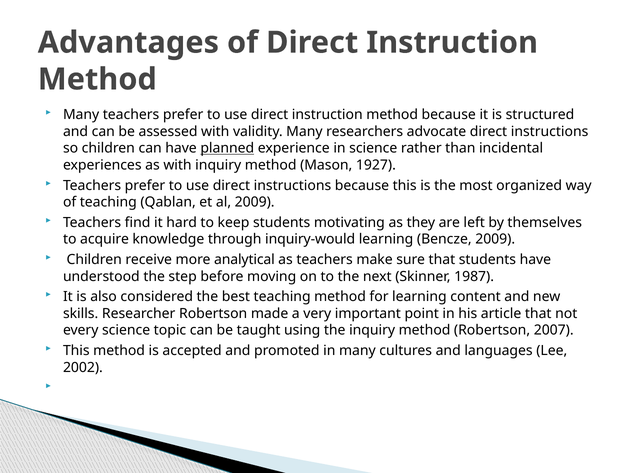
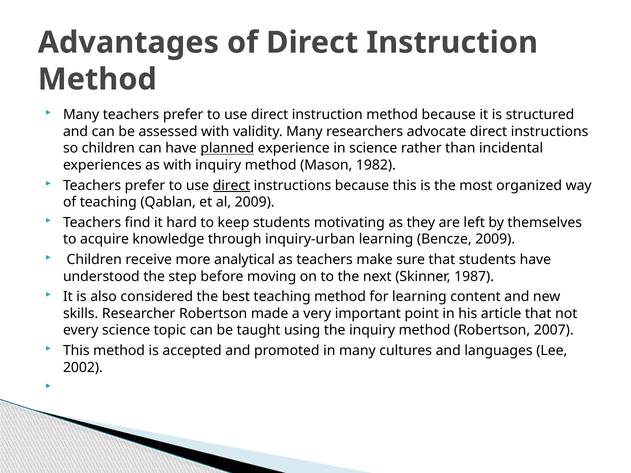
1927: 1927 -> 1982
direct at (231, 185) underline: none -> present
inquiry-would: inquiry-would -> inquiry-urban
